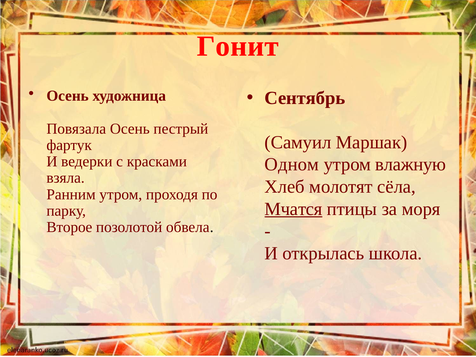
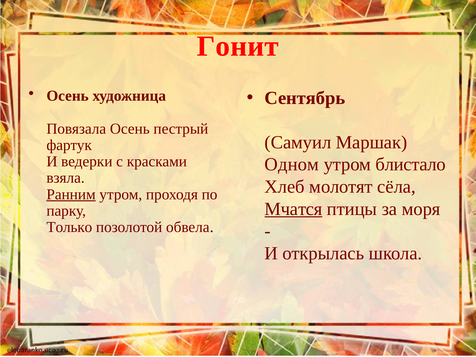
влажную: влажную -> блистало
Ранним underline: none -> present
Второе: Второе -> Только
